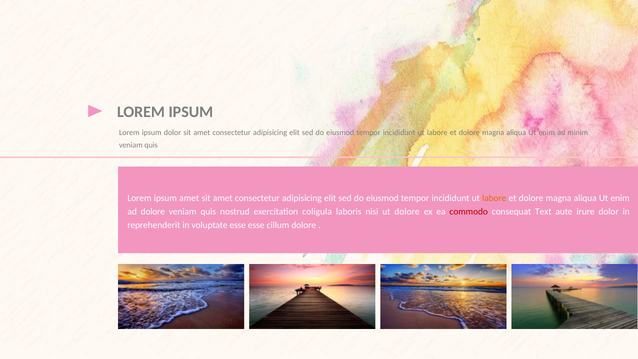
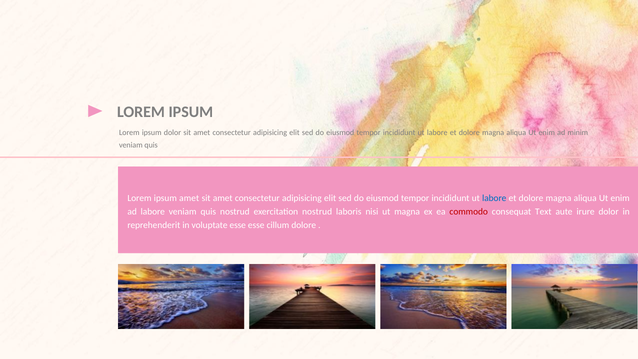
labore at (494, 198) colour: orange -> blue
ad dolore: dolore -> labore
exercitation coligula: coligula -> nostrud
ut dolore: dolore -> magna
